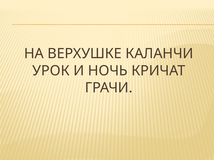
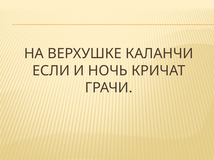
УРОК: УРОК -> ЕСЛИ
